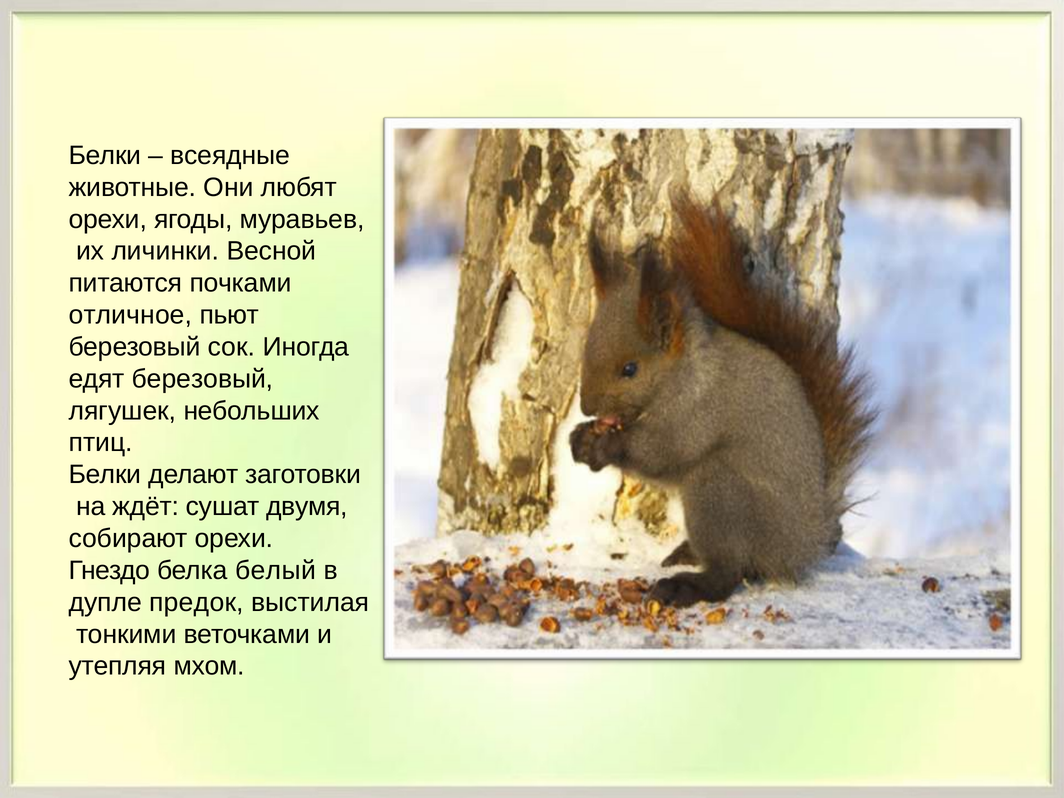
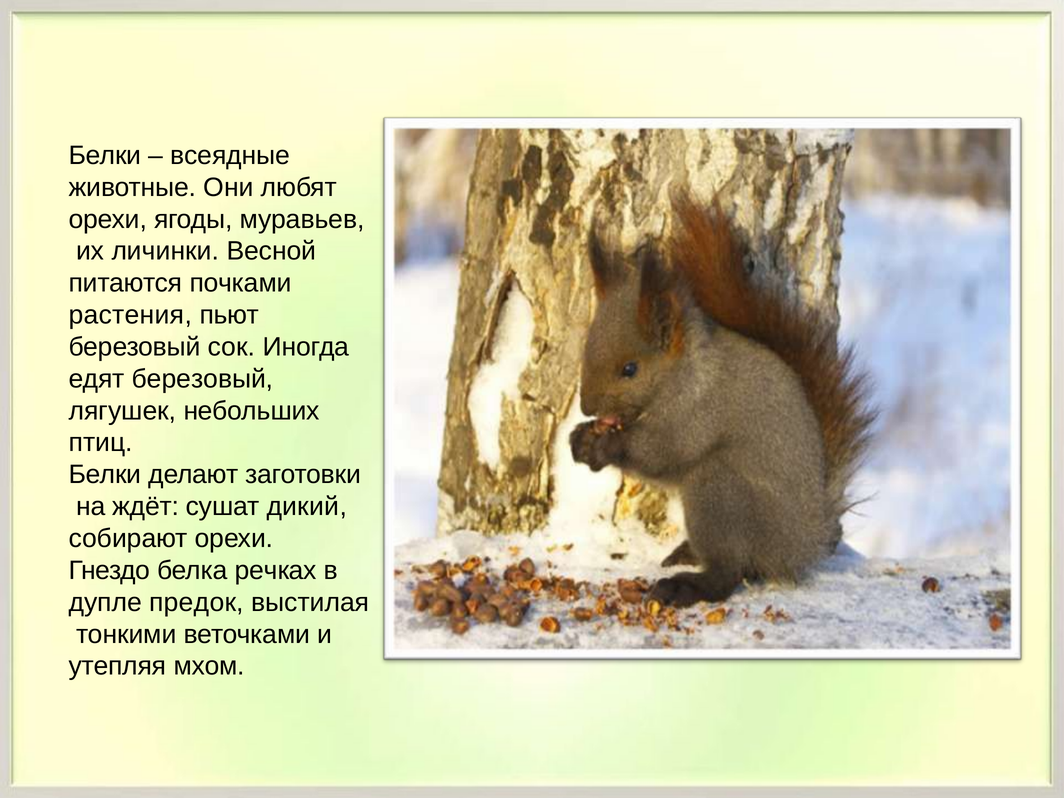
отличное: отличное -> растения
двумя: двумя -> дикий
белый: белый -> речках
